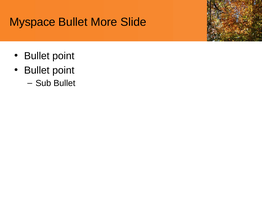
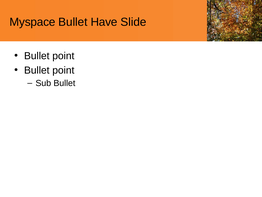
More: More -> Have
